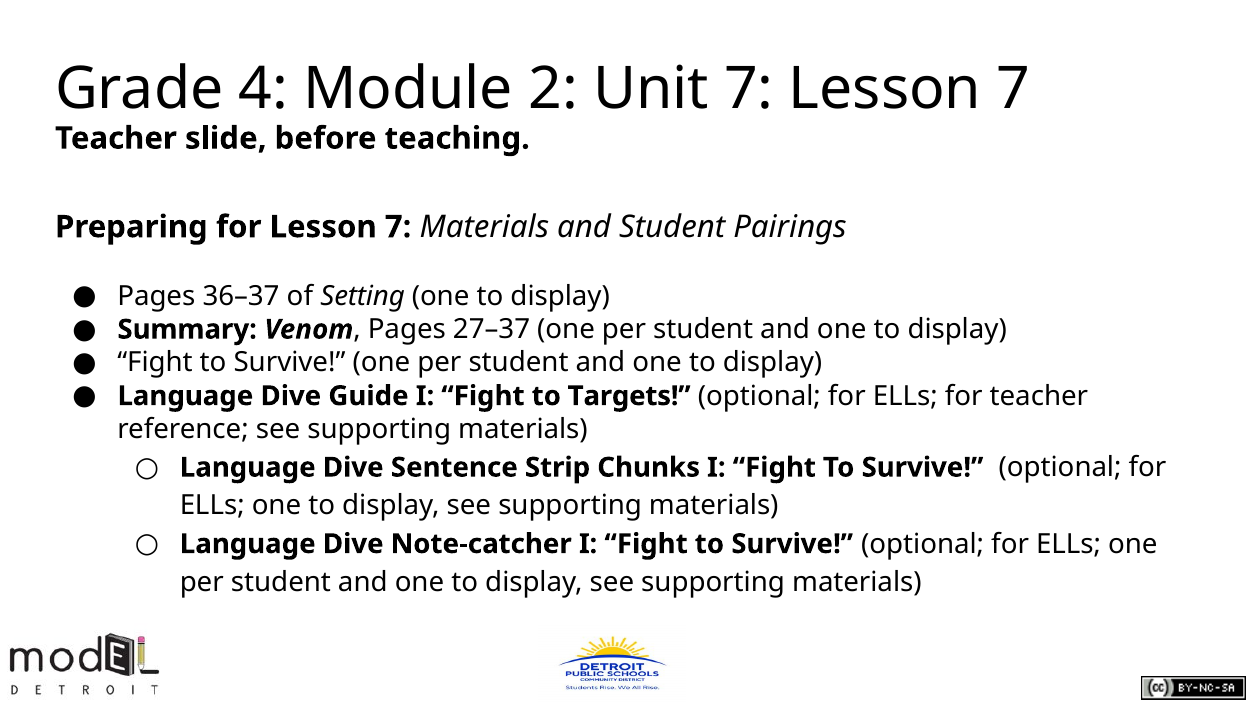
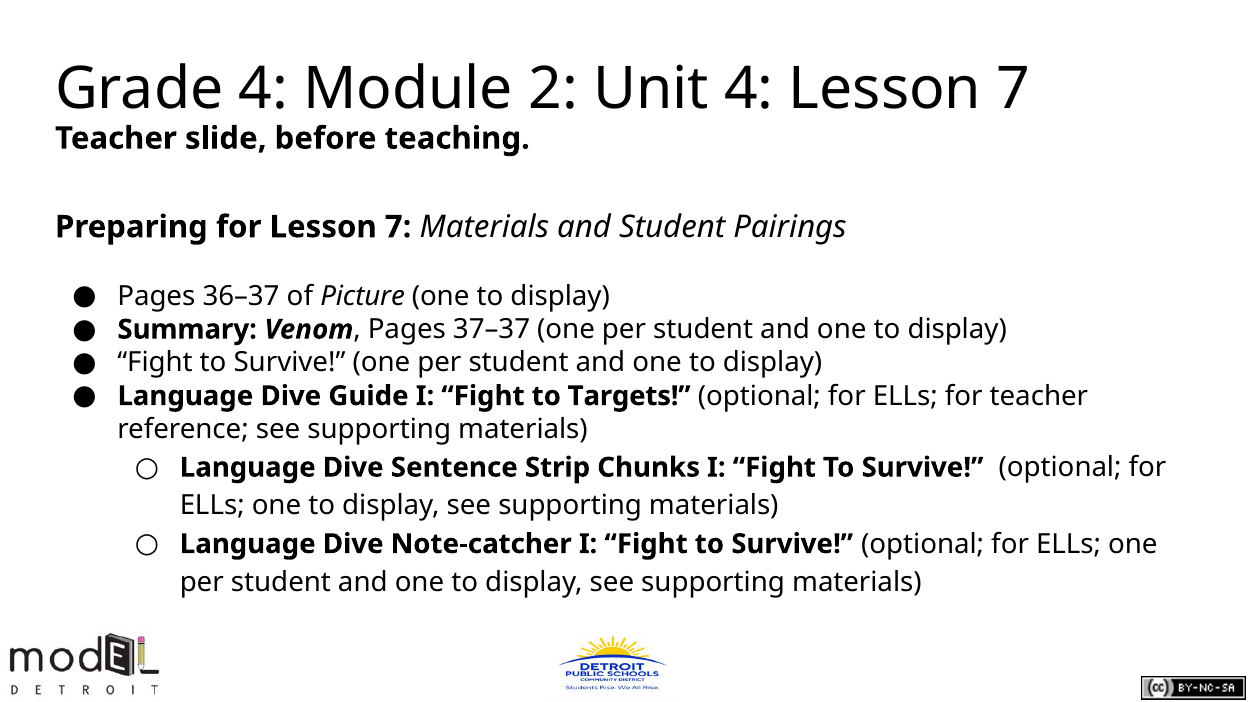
Unit 7: 7 -> 4
Setting: Setting -> Picture
27–37: 27–37 -> 37–37
